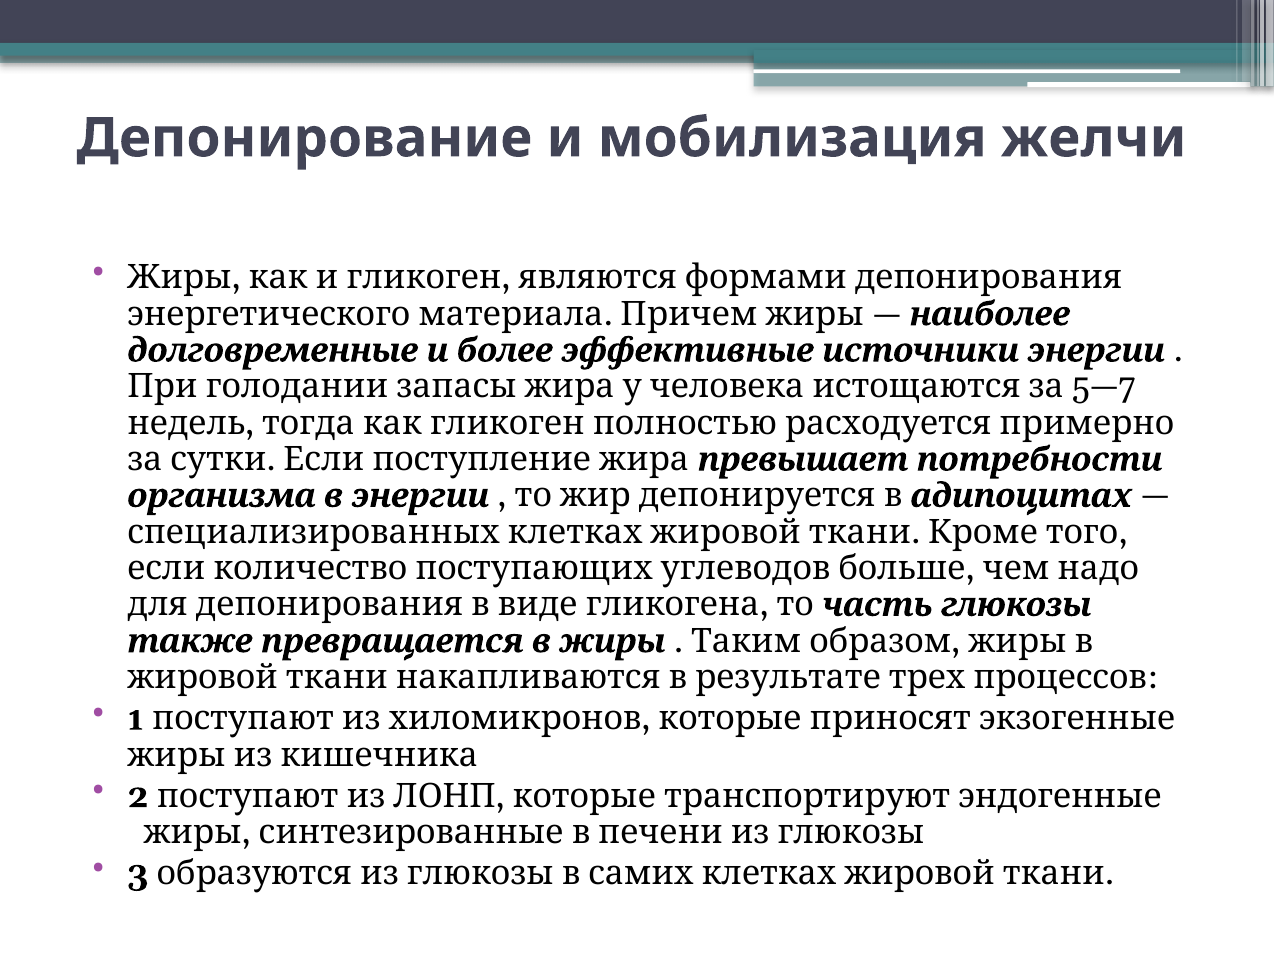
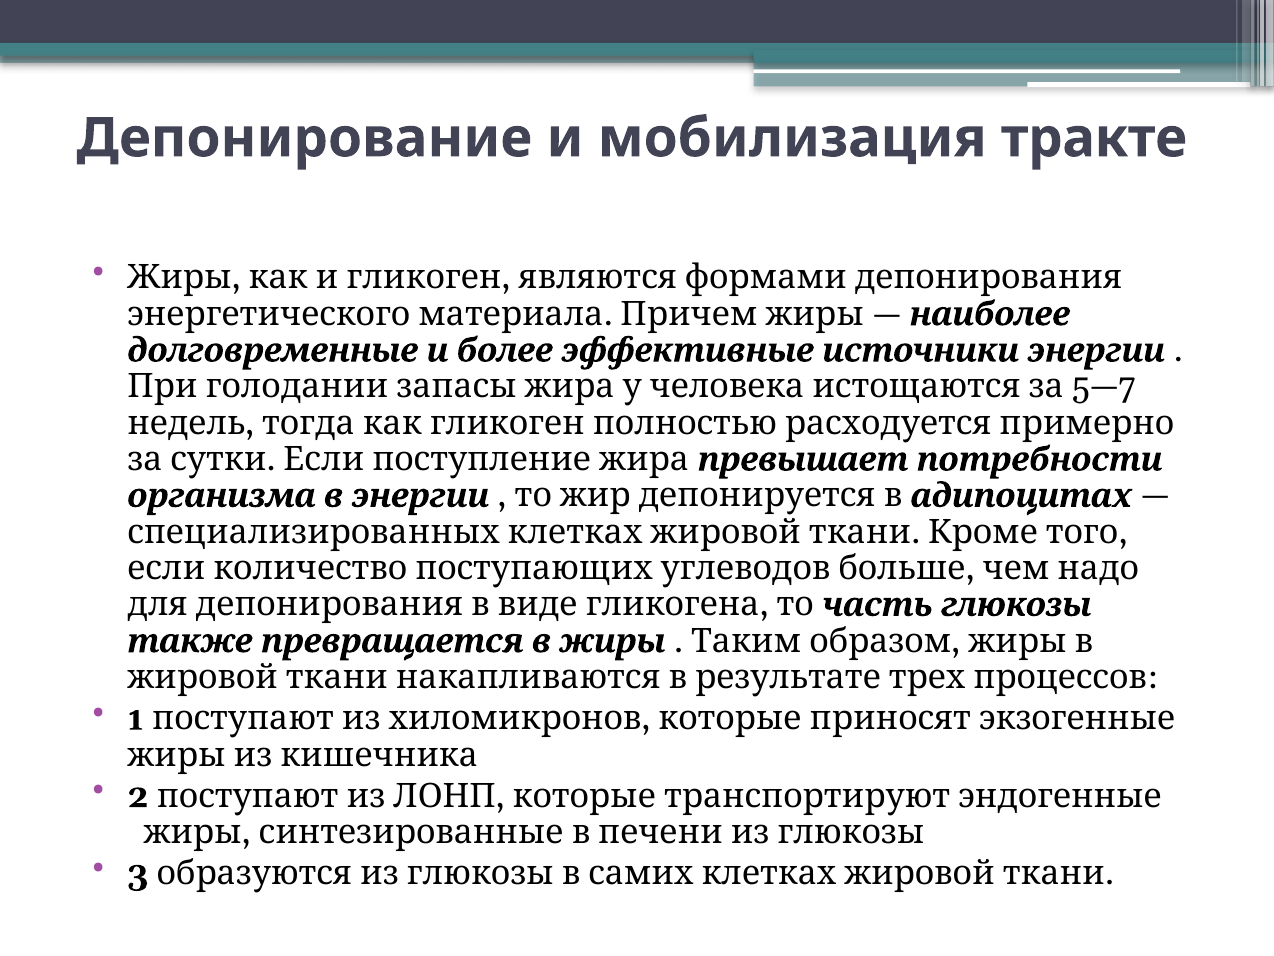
желчи: желчи -> тракте
